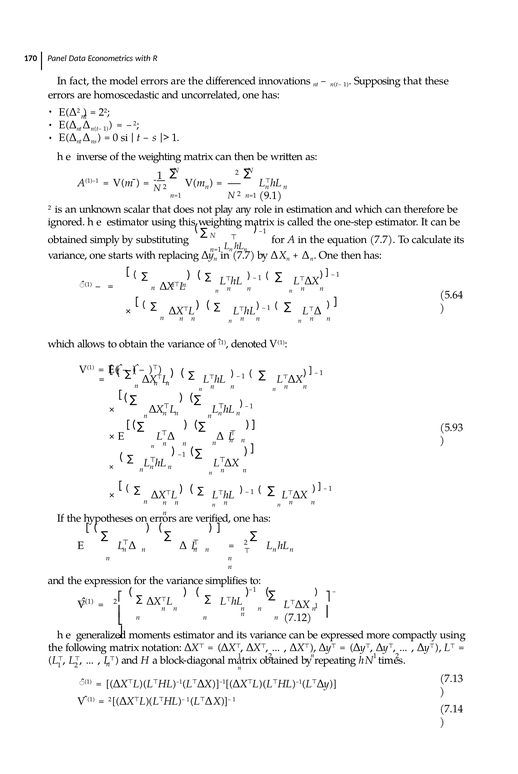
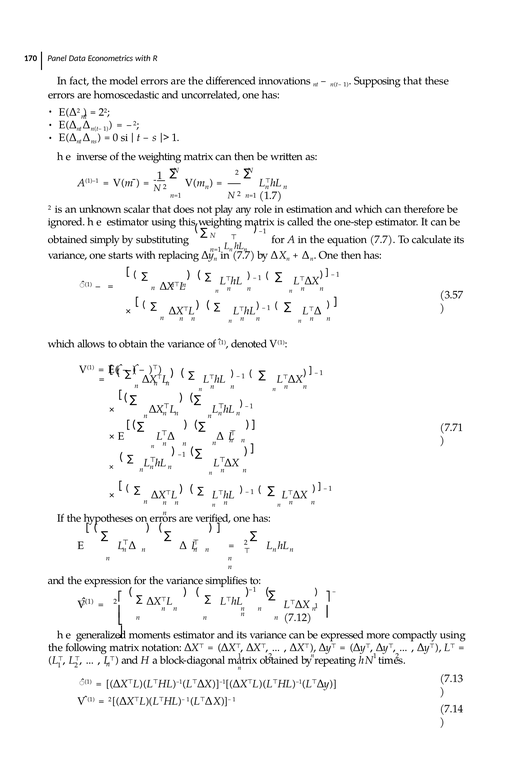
9.1: 9.1 -> 1.7
5.64: 5.64 -> 3.57
5.93: 5.93 -> 7.71
